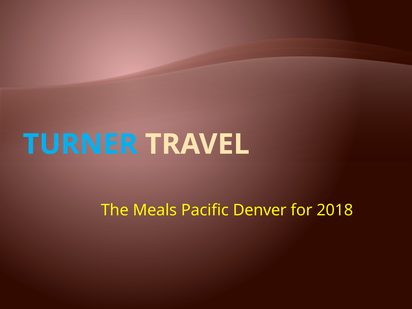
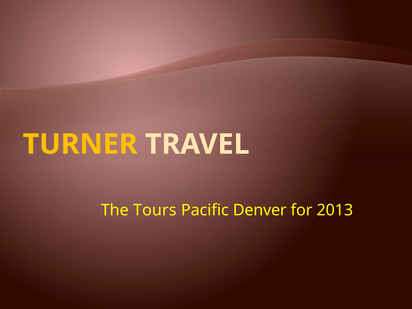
TURNER colour: light blue -> yellow
Meals: Meals -> Tours
2018: 2018 -> 2013
